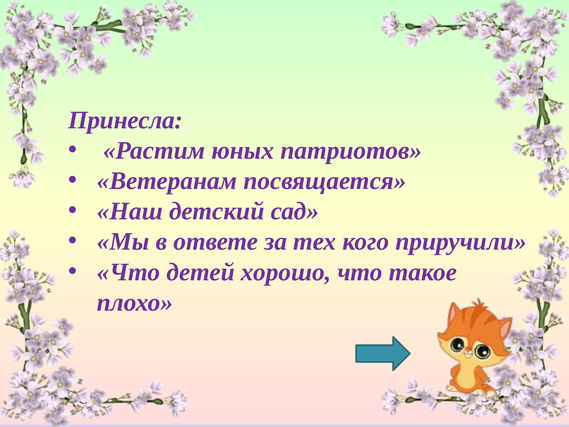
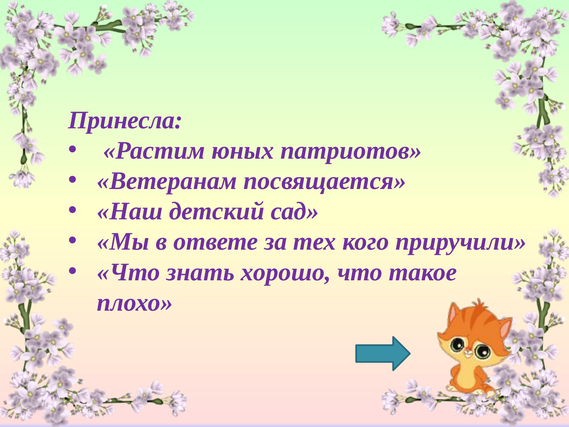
детей: детей -> знать
